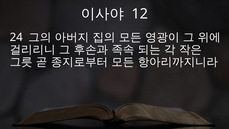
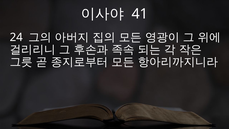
12: 12 -> 41
